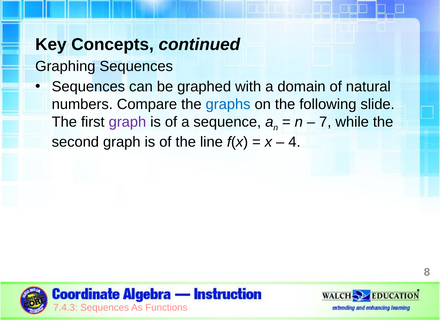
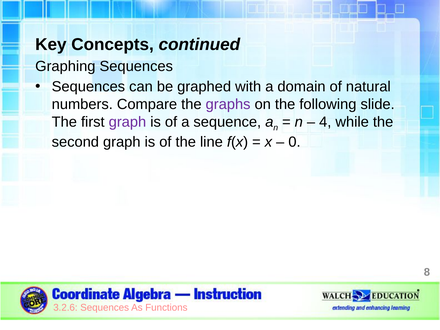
graphs colour: blue -> purple
7: 7 -> 4
4: 4 -> 0
7.4.3: 7.4.3 -> 3.2.6
